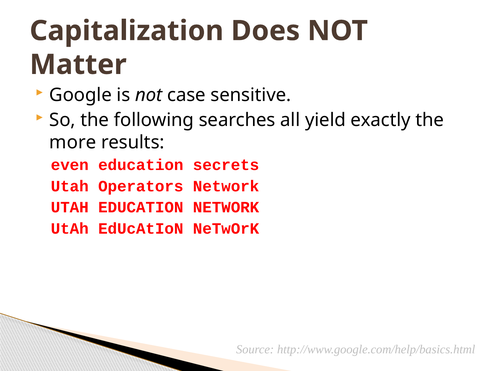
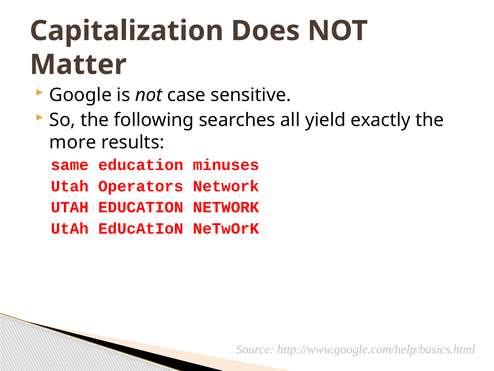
even: even -> same
secrets: secrets -> minuses
